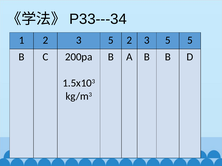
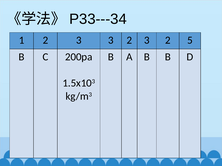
1 2 3 5: 5 -> 3
5 at (168, 40): 5 -> 2
